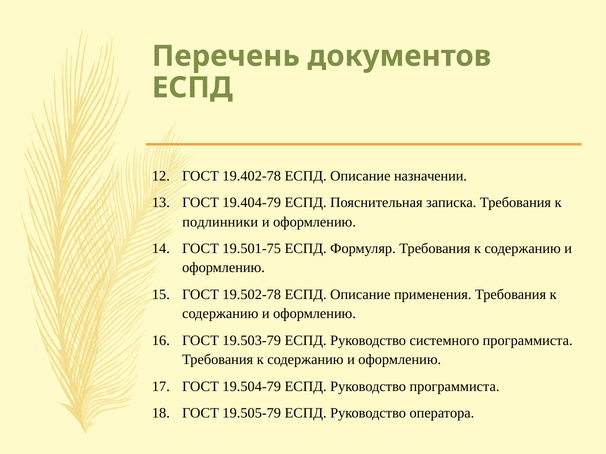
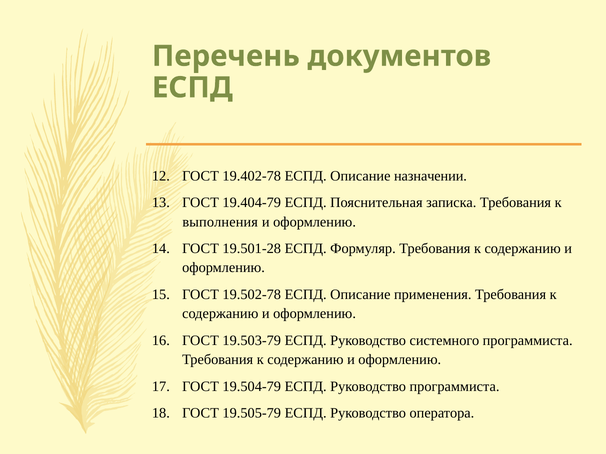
подлинники: подлинники -> выполнения
19.501-75: 19.501-75 -> 19.501-28
